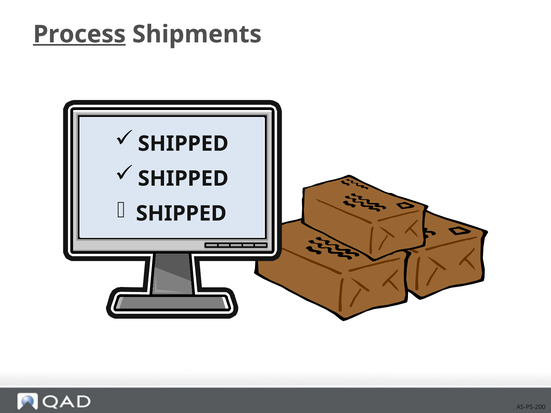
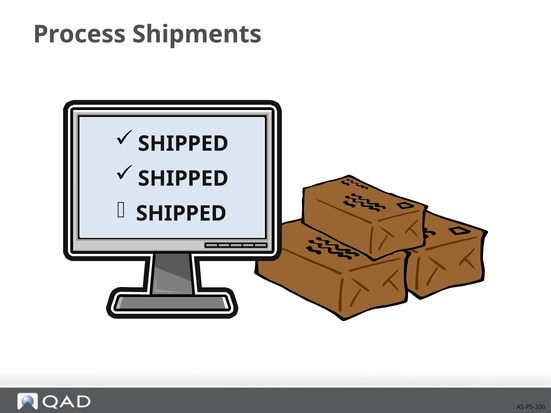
Process underline: present -> none
